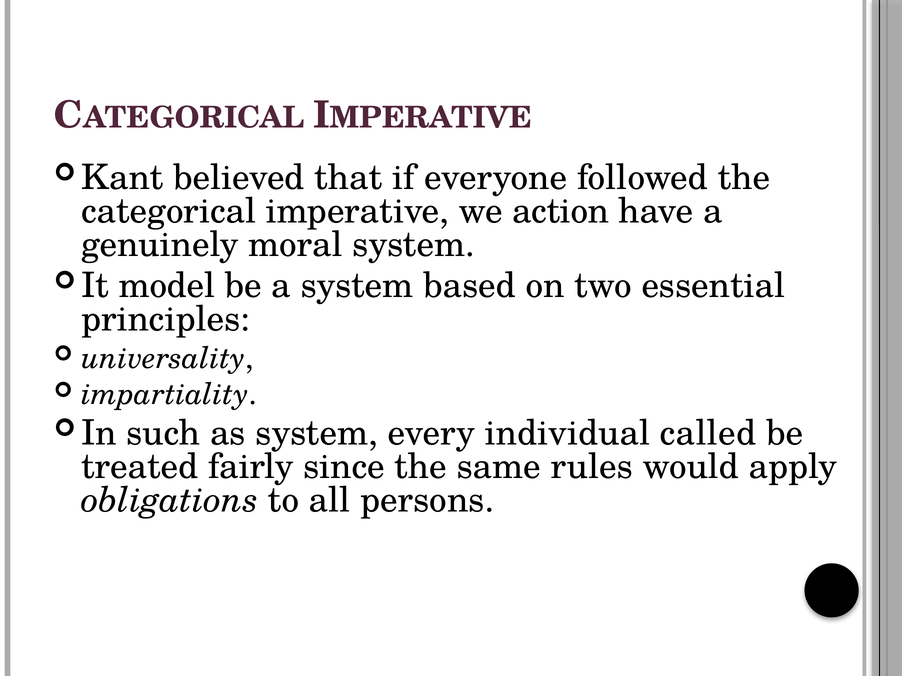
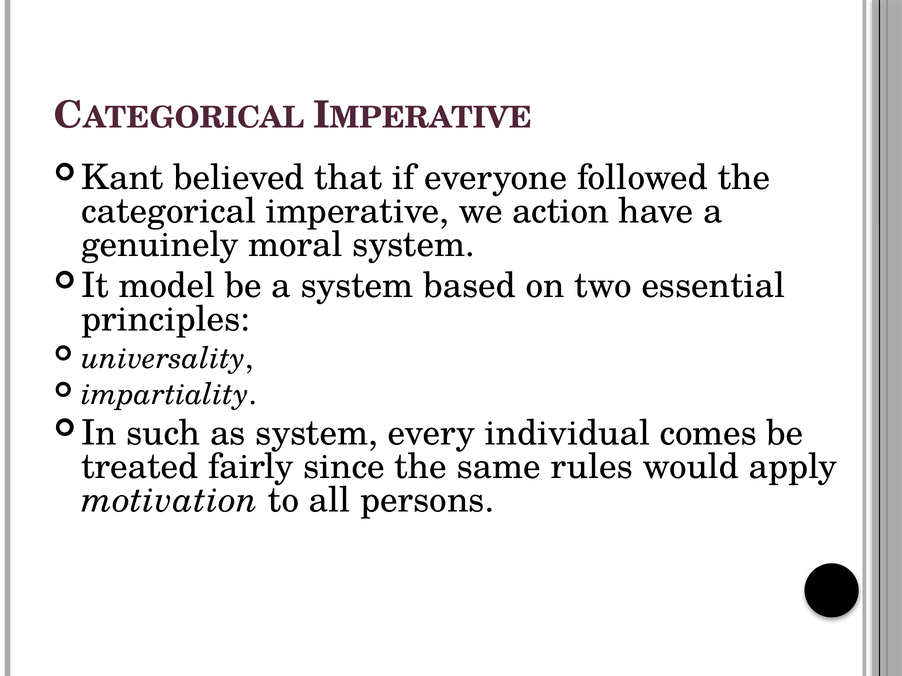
called: called -> comes
obligations: obligations -> motivation
